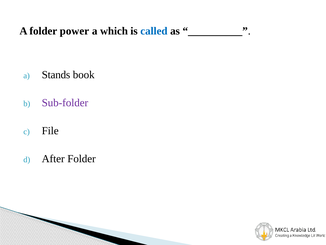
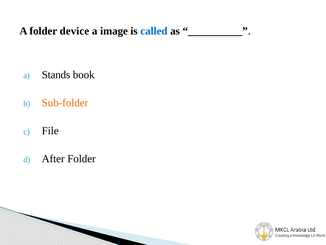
power: power -> device
which: which -> image
Sub-folder colour: purple -> orange
